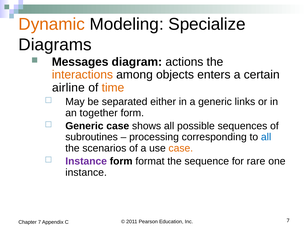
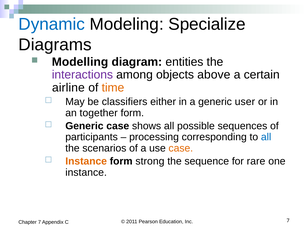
Dynamic colour: orange -> blue
Messages: Messages -> Modelling
actions: actions -> entities
interactions colour: orange -> purple
enters: enters -> above
separated: separated -> classifiers
links: links -> user
subroutines: subroutines -> participants
Instance at (86, 161) colour: purple -> orange
format: format -> strong
